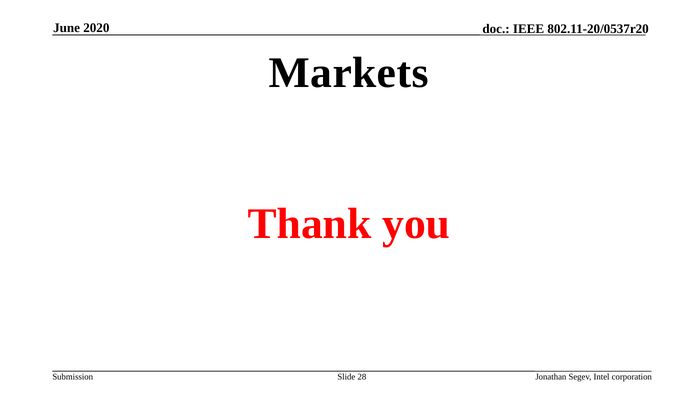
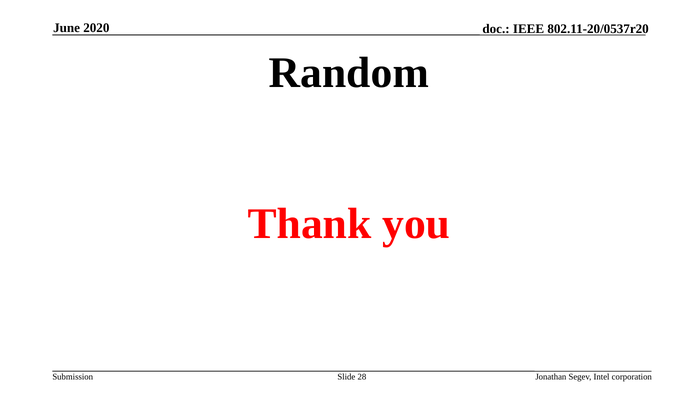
Markets: Markets -> Random
